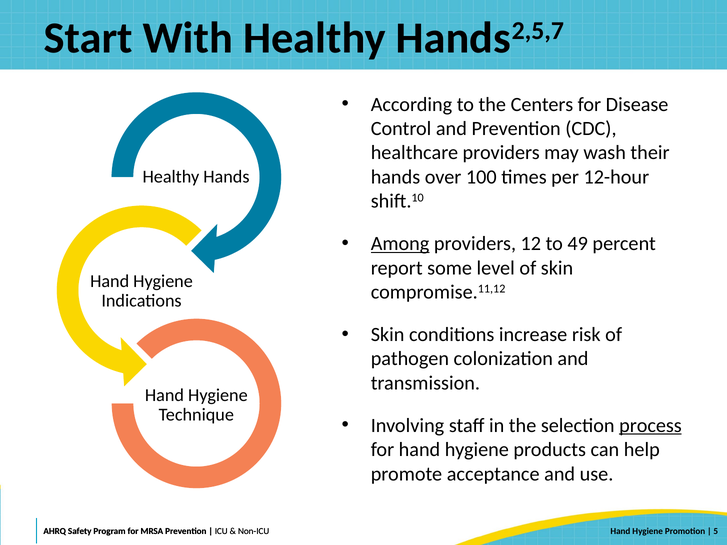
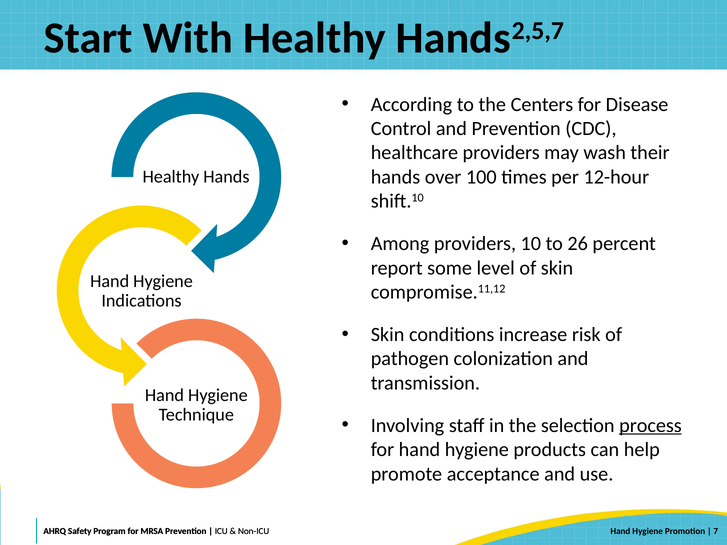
Among underline: present -> none
12: 12 -> 10
49: 49 -> 26
5: 5 -> 7
